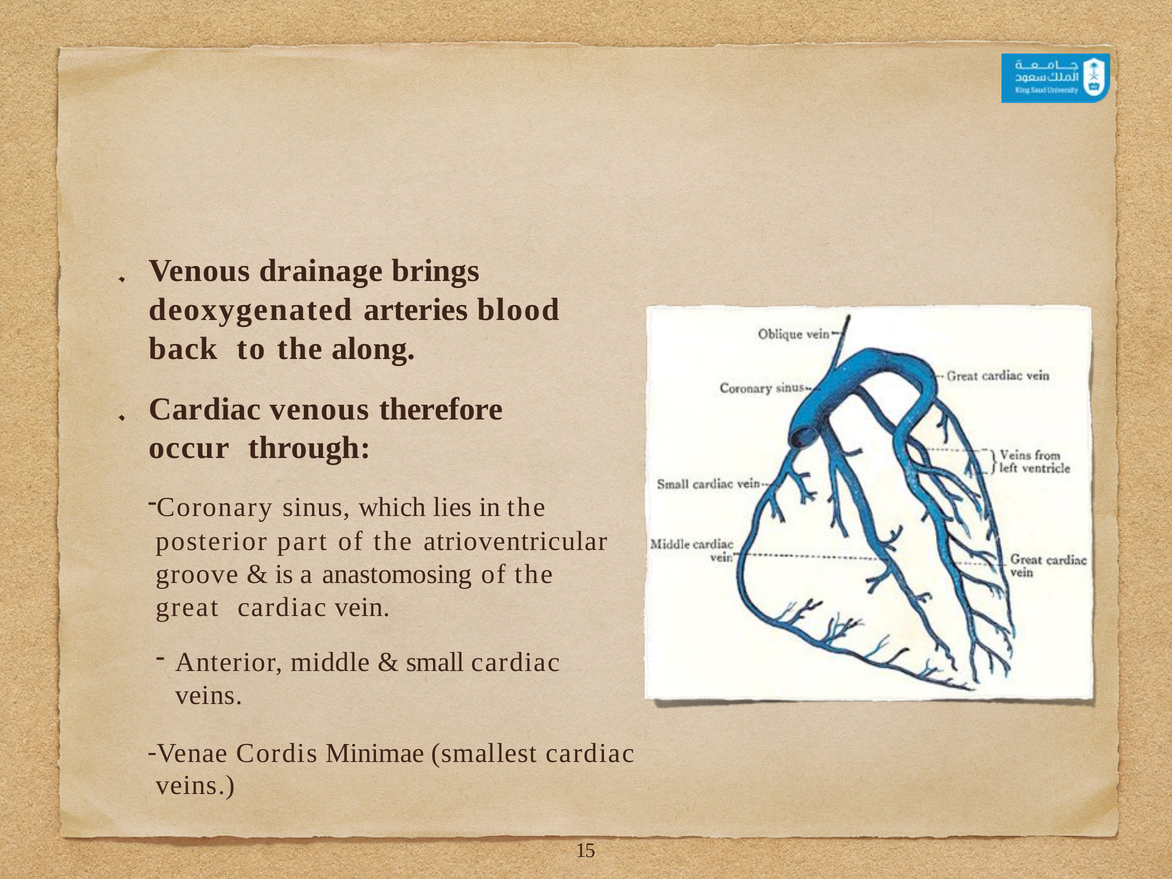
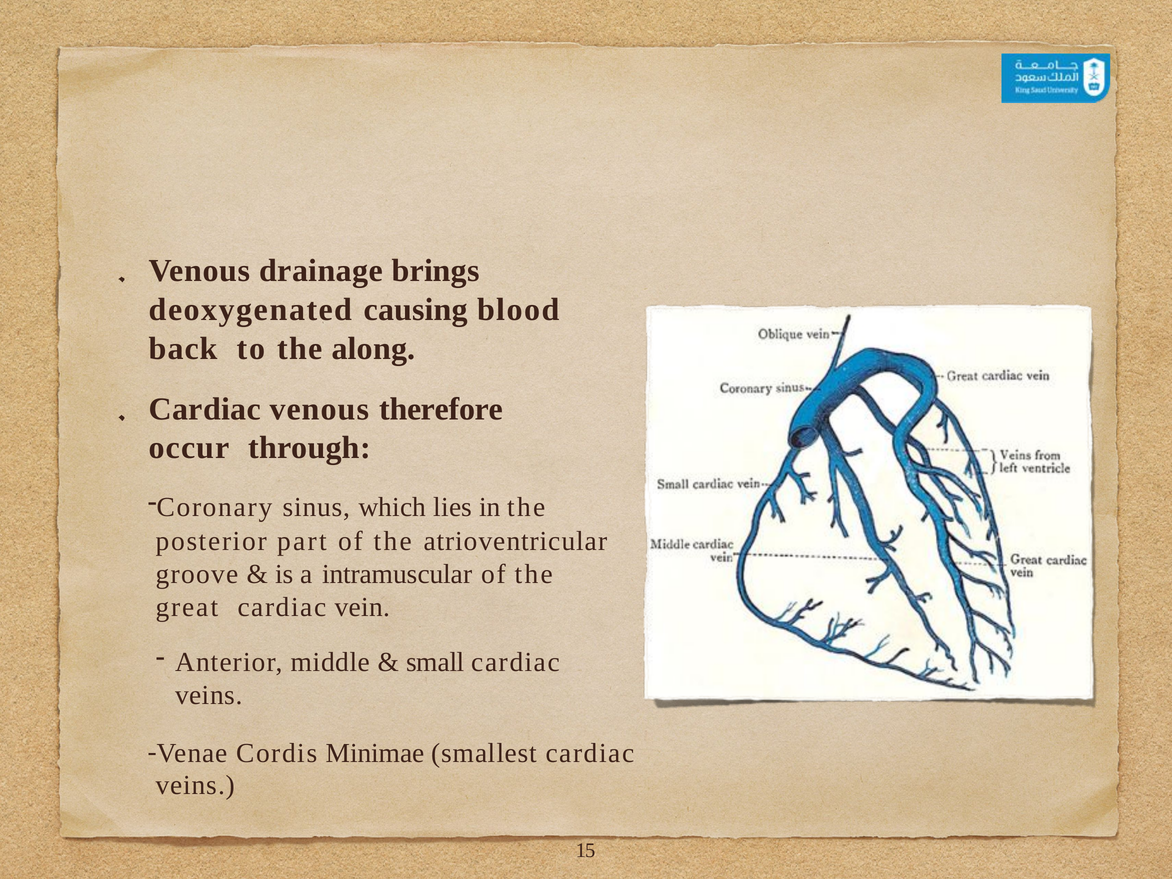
arteries: arteries -> causing
anastomosing: anastomosing -> intramuscular
